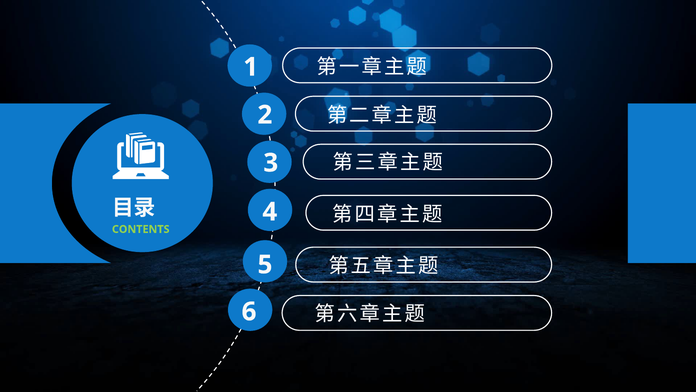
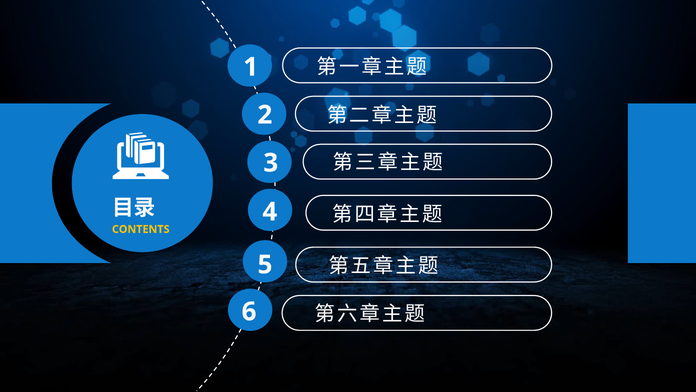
CONTENTS colour: light green -> yellow
